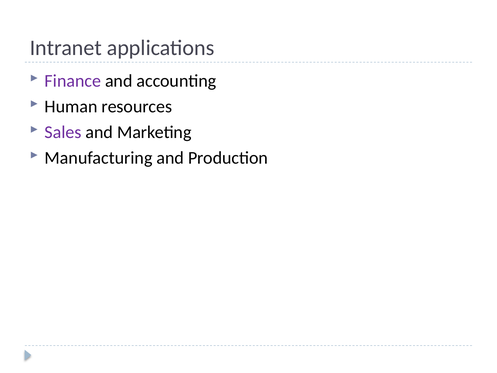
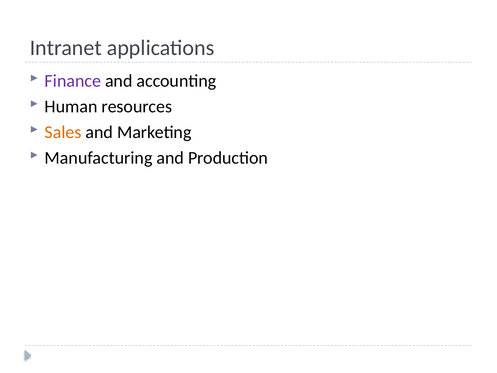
Sales colour: purple -> orange
